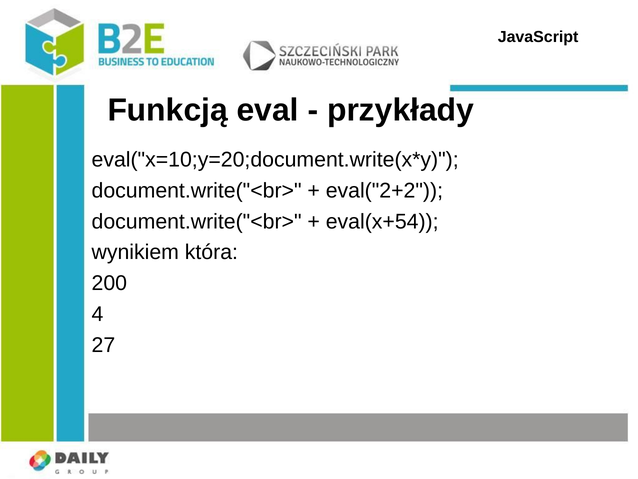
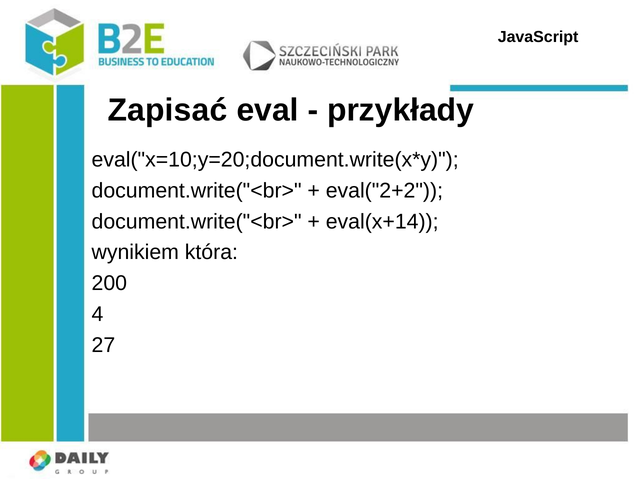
Funkcją: Funkcją -> Zapisać
eval(x+54: eval(x+54 -> eval(x+14
